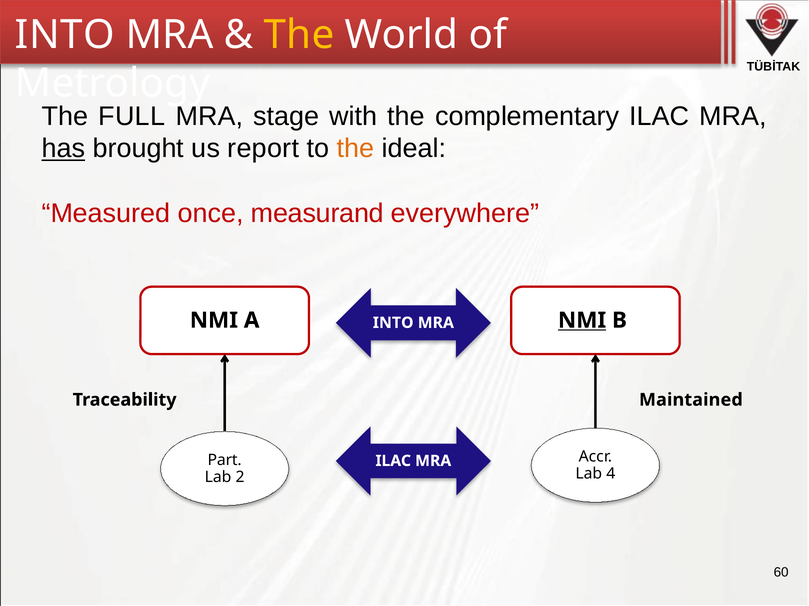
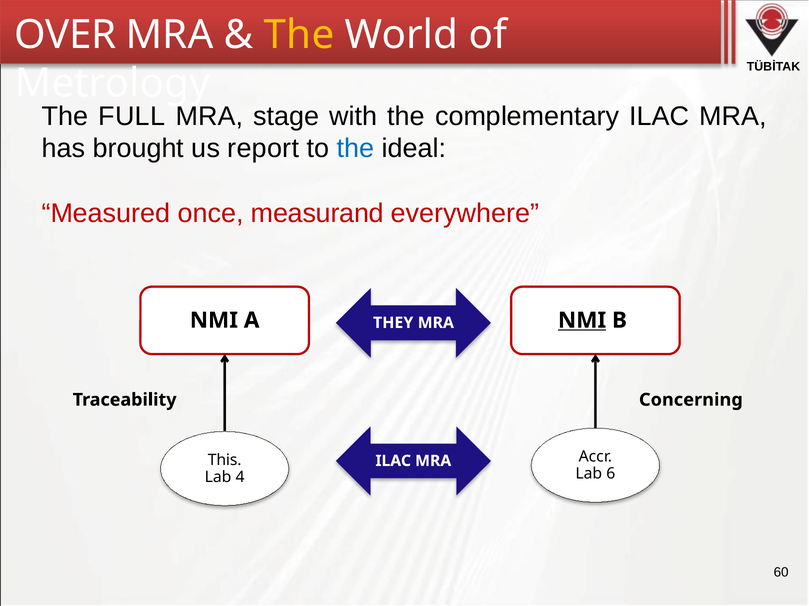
INTO at (65, 35): INTO -> OVER
has underline: present -> none
the at (355, 149) colour: orange -> blue
INTO at (393, 323): INTO -> THEY
Maintained: Maintained -> Concerning
Part: Part -> This
4: 4 -> 6
2: 2 -> 4
